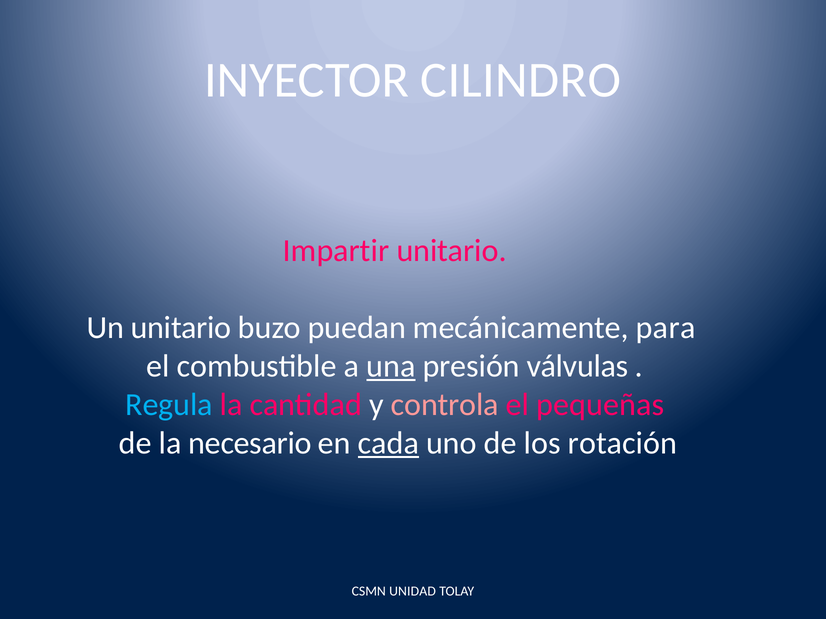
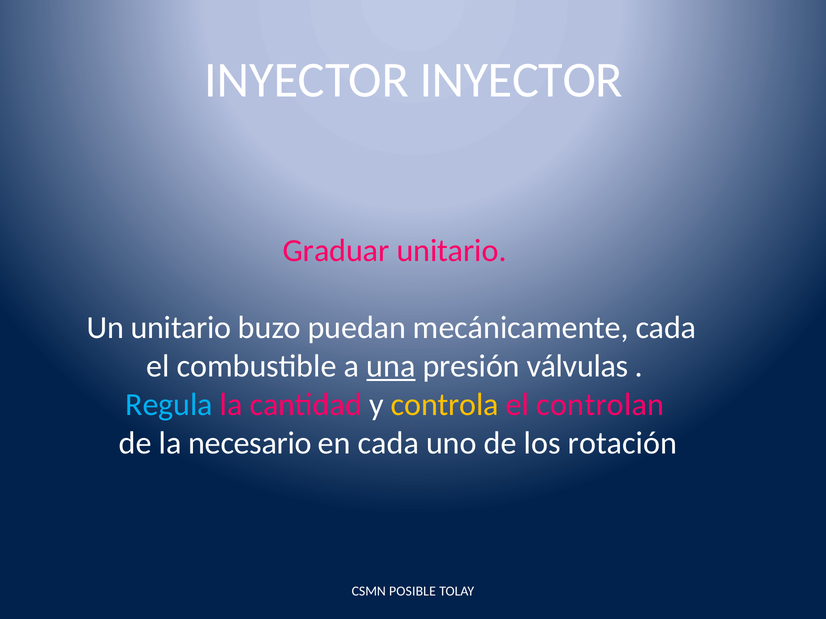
INYECTOR CILINDRO: CILINDRO -> INYECTOR
Impartir: Impartir -> Graduar
mecánicamente para: para -> cada
controla colour: pink -> yellow
pequeñas: pequeñas -> controlan
cada at (388, 444) underline: present -> none
UNIDAD: UNIDAD -> POSIBLE
